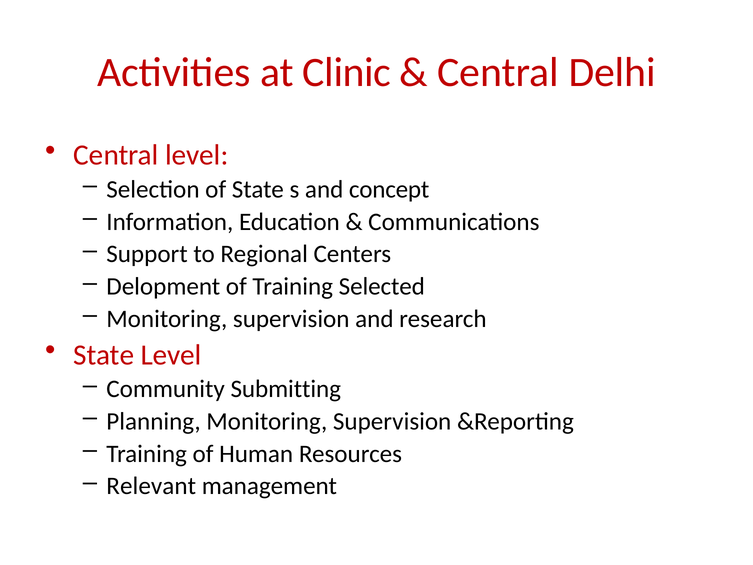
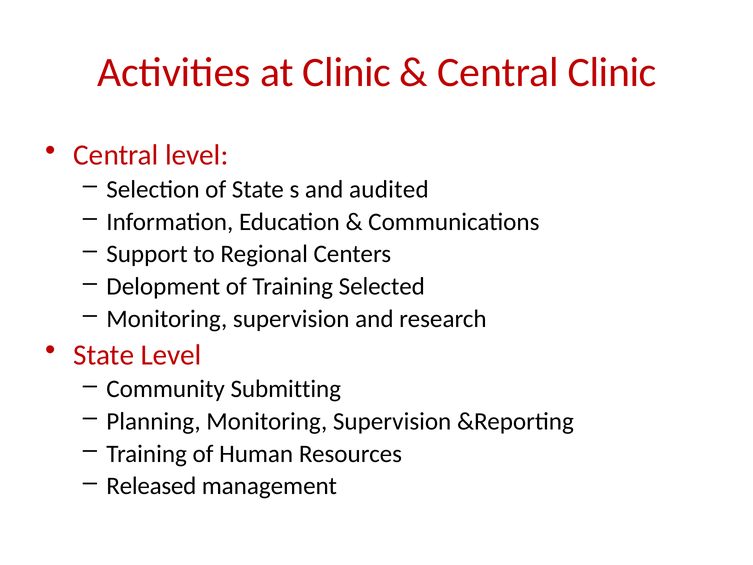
Central Delhi: Delhi -> Clinic
concept: concept -> audited
Relevant: Relevant -> Released
